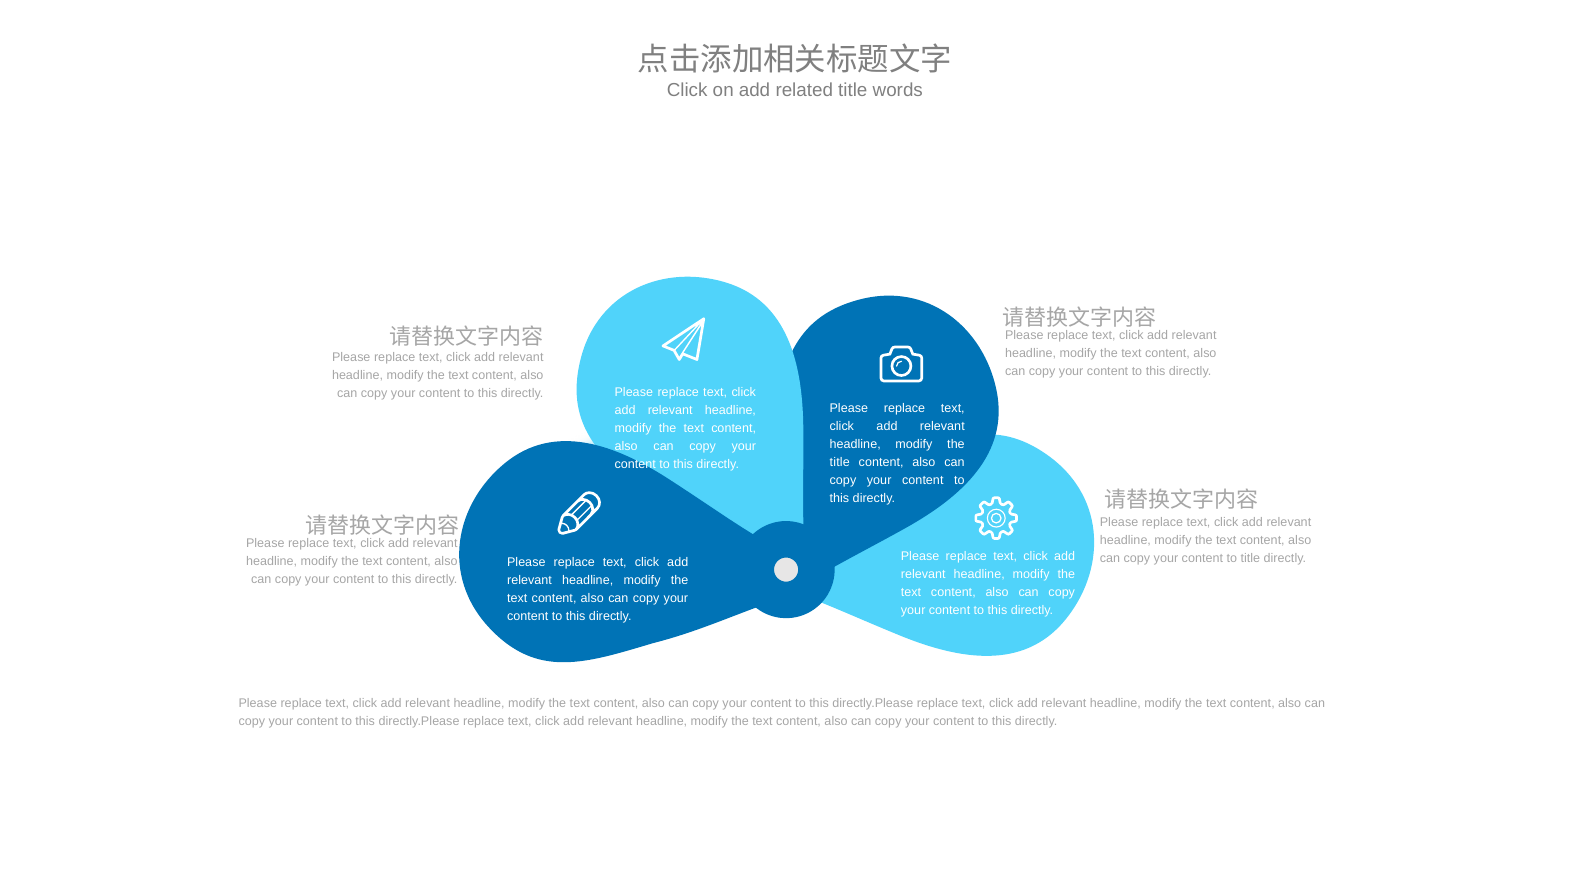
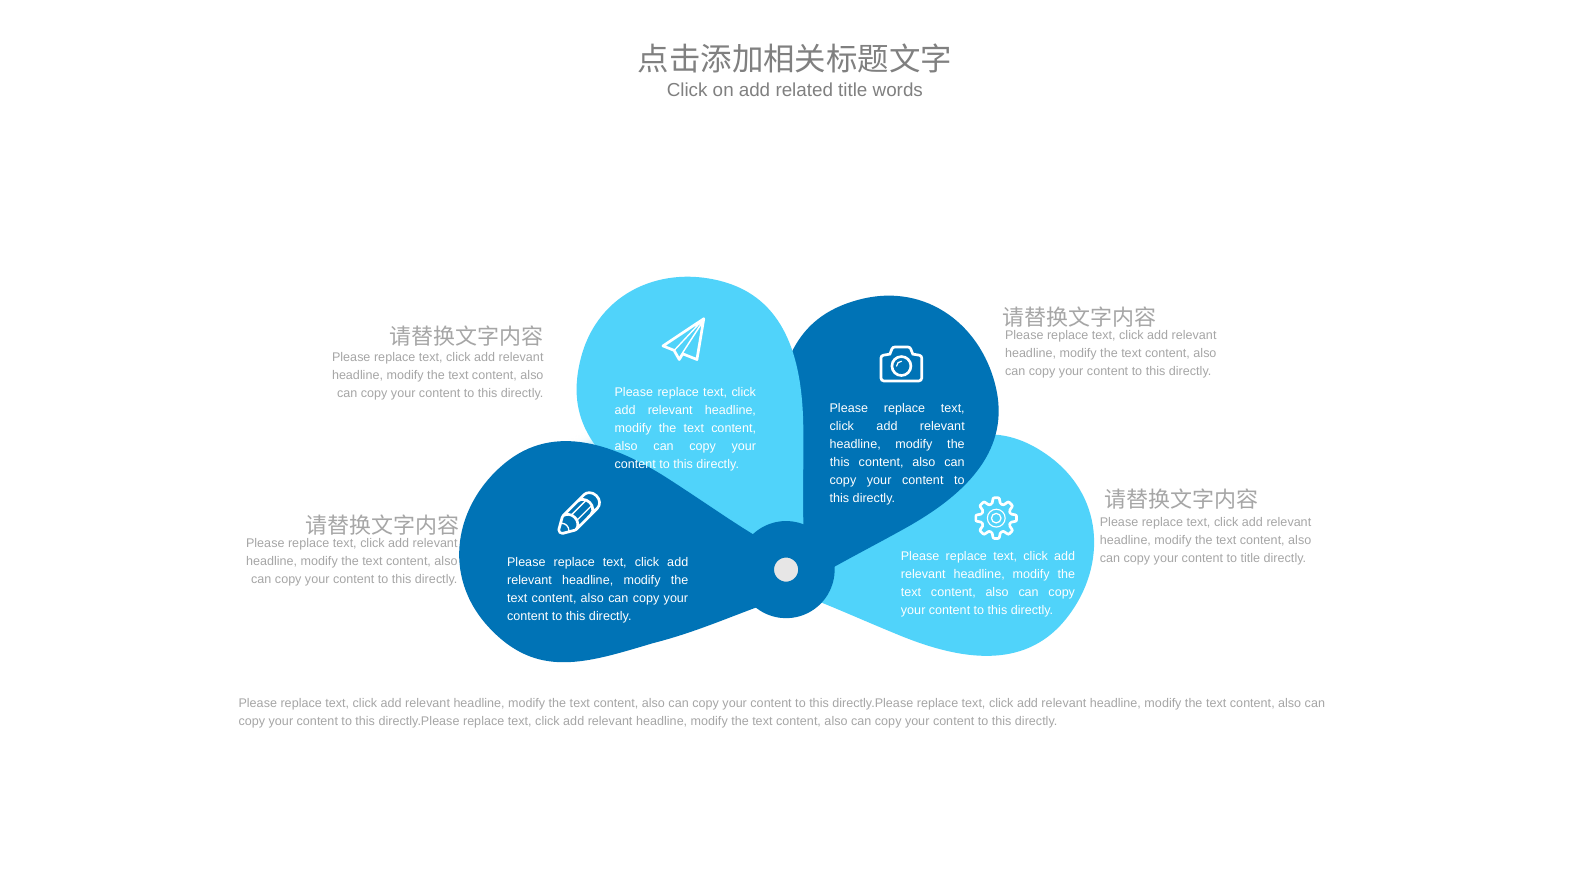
title at (840, 463): title -> this
